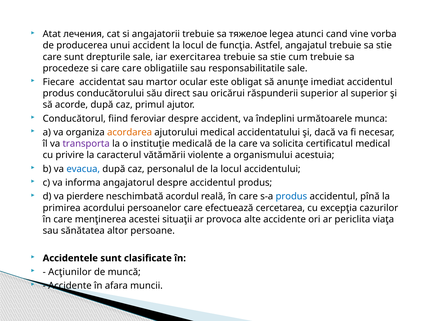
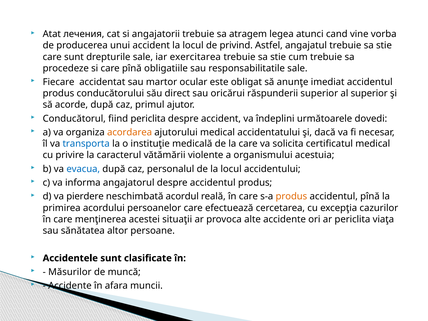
тяжелое: тяжелое -> atragem
funcţia: funcţia -> privind
care care: care -> pînă
fiind feroviar: feroviar -> periclita
munca: munca -> dovedi
transporta colour: purple -> blue
produs at (291, 196) colour: blue -> orange
Acţiunilor: Acţiunilor -> Măsurilor
